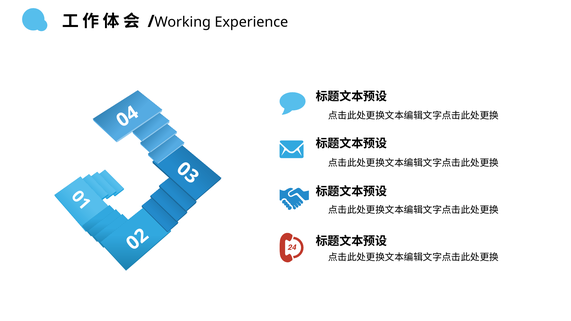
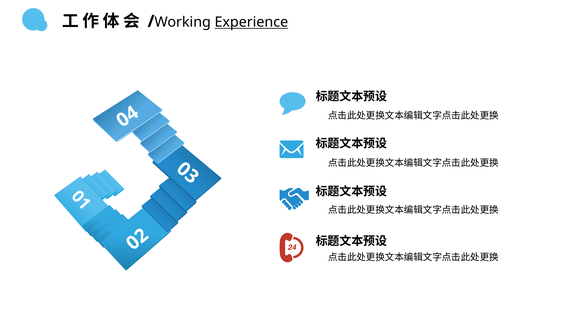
Experience underline: none -> present
